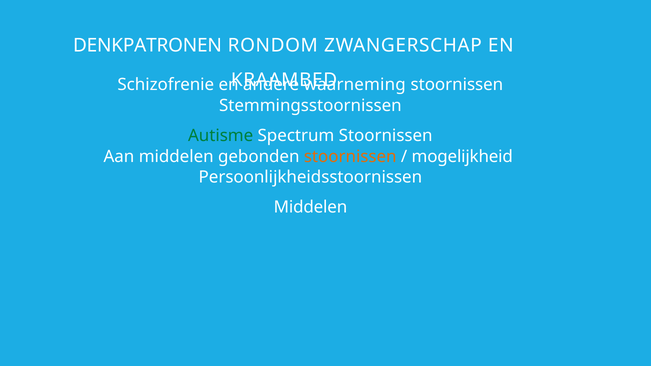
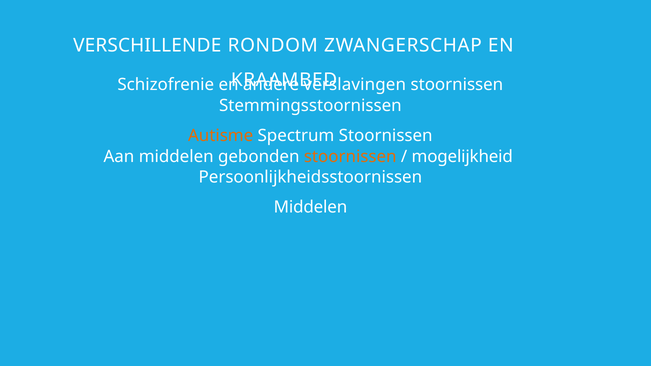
DENKPATRONEN: DENKPATRONEN -> VERSCHILLENDE
waarneming: waarneming -> verslavingen
Autisme colour: green -> orange
